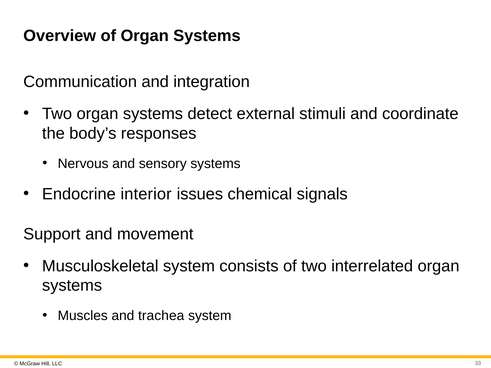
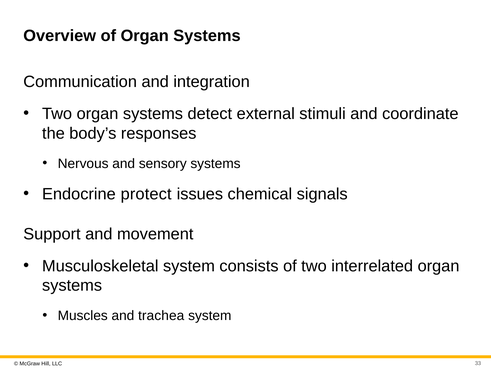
interior: interior -> protect
